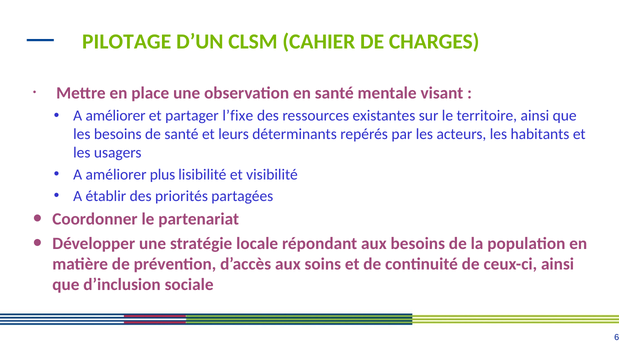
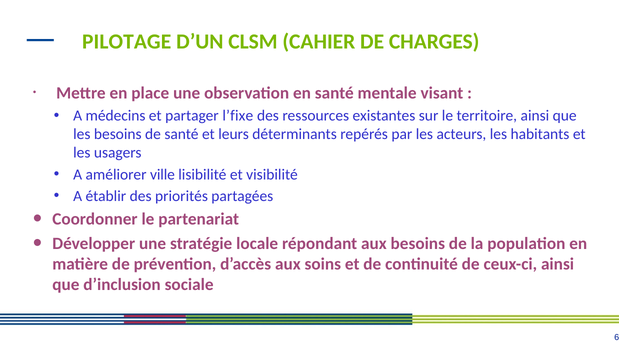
améliorer at (116, 116): améliorer -> médecins
plus: plus -> ville
